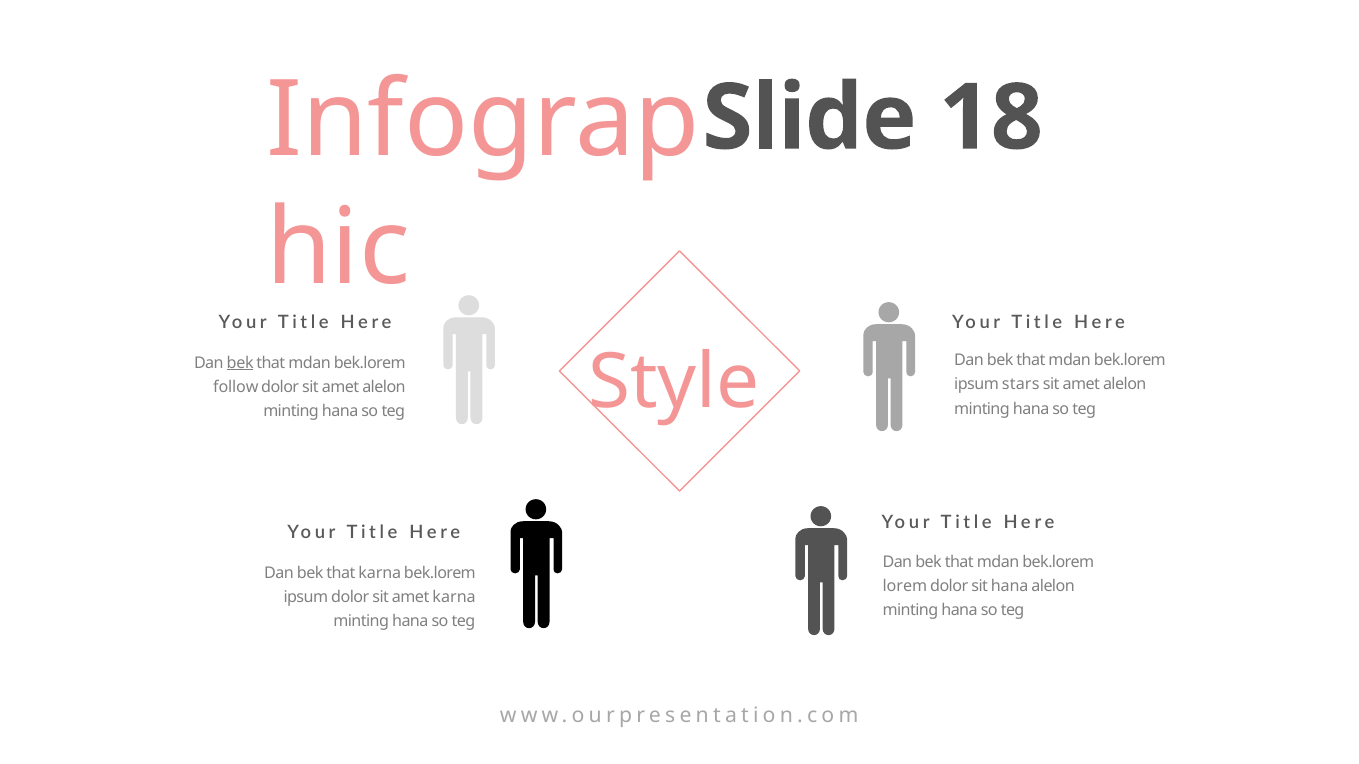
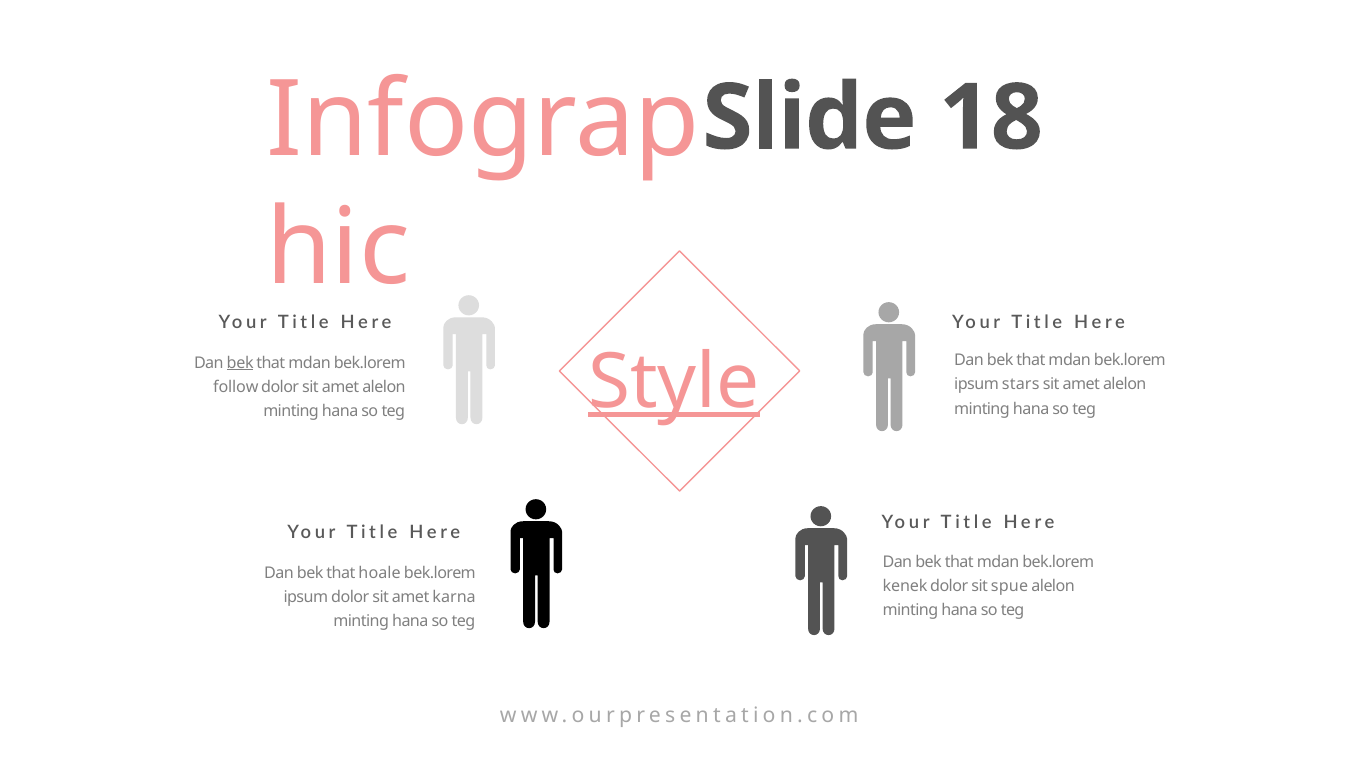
Style underline: none -> present
that karna: karna -> hoale
lorem: lorem -> kenek
sit hana: hana -> spue
